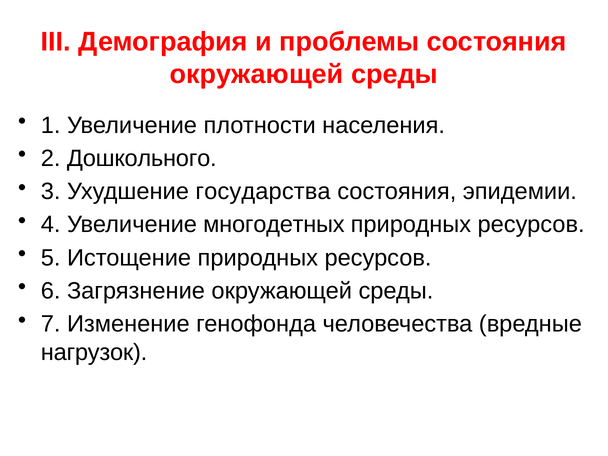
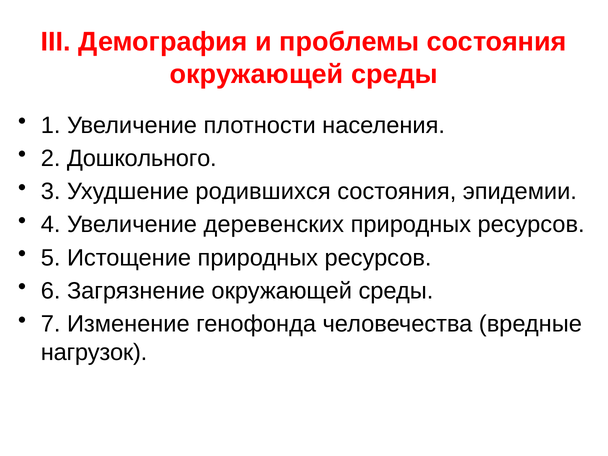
государства: государства -> родившихся
многодетных: многодетных -> деревенских
